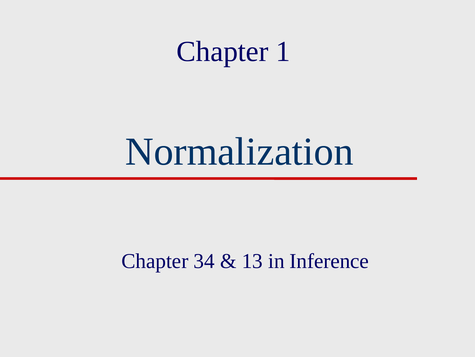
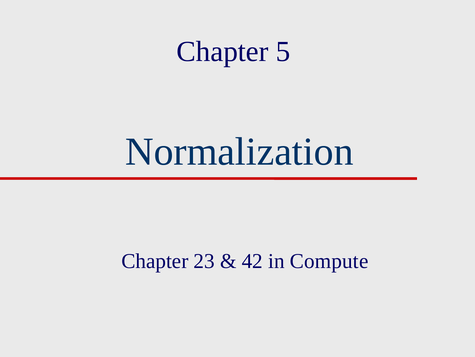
1: 1 -> 5
34: 34 -> 23
13: 13 -> 42
Inference: Inference -> Compute
